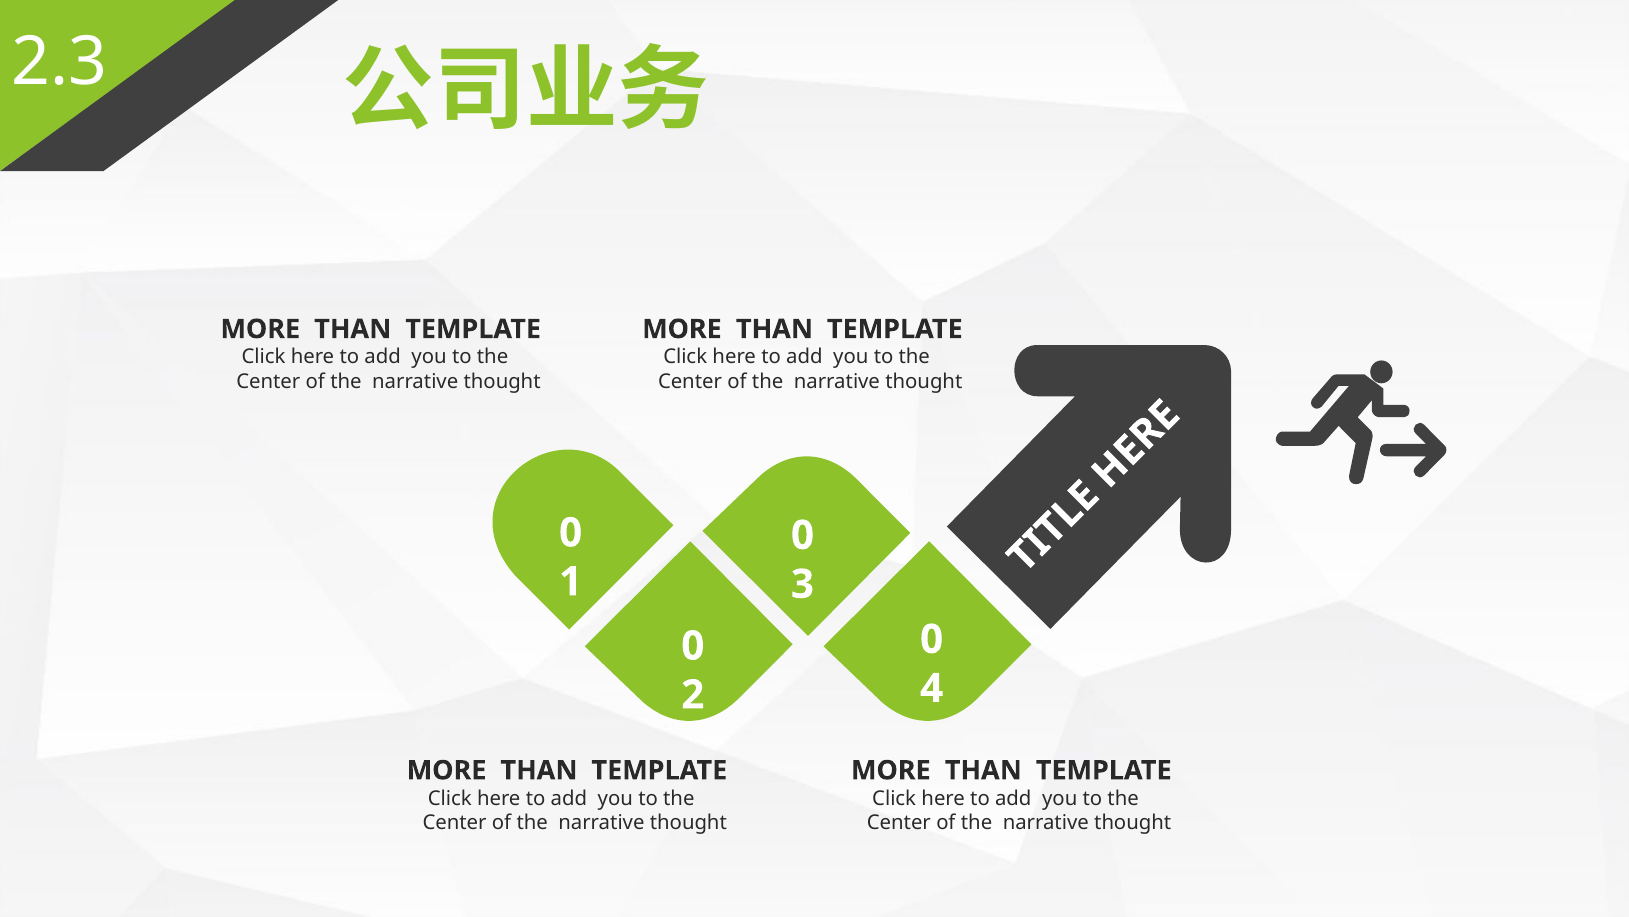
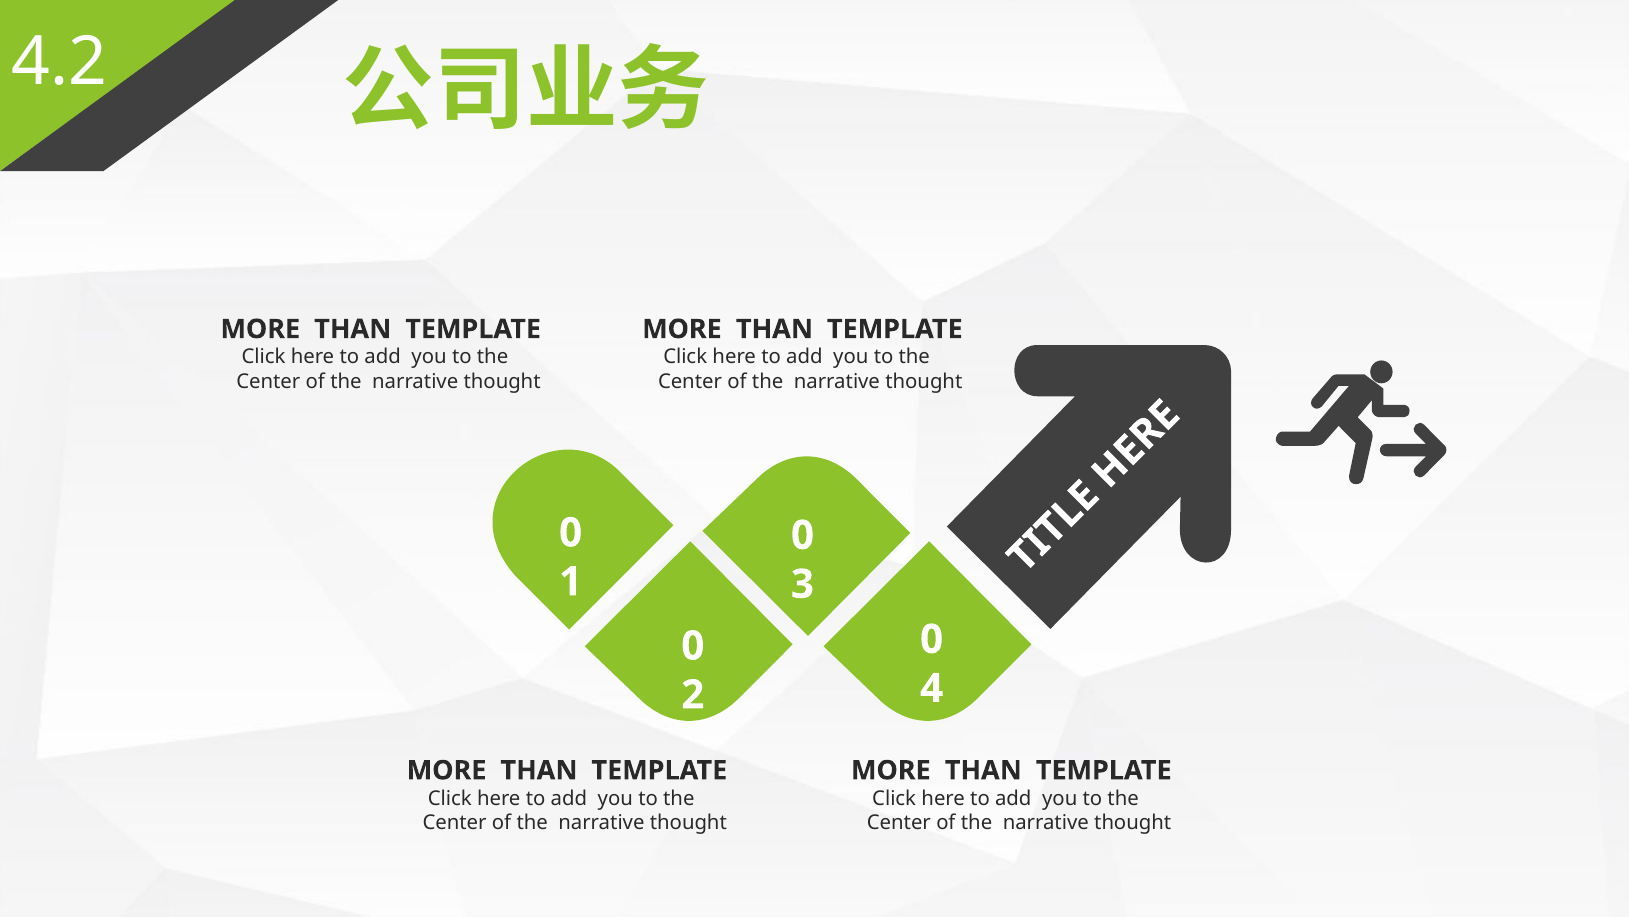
2.3: 2.3 -> 4.2
